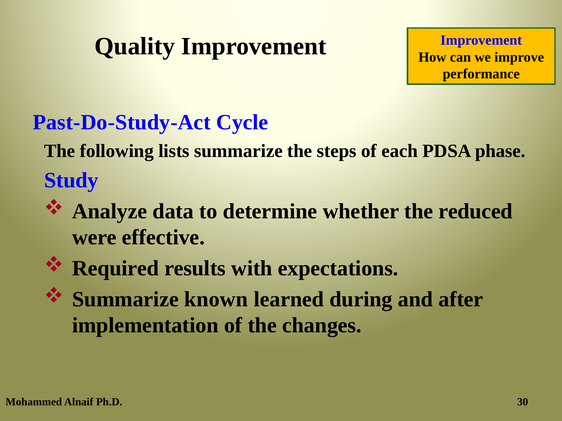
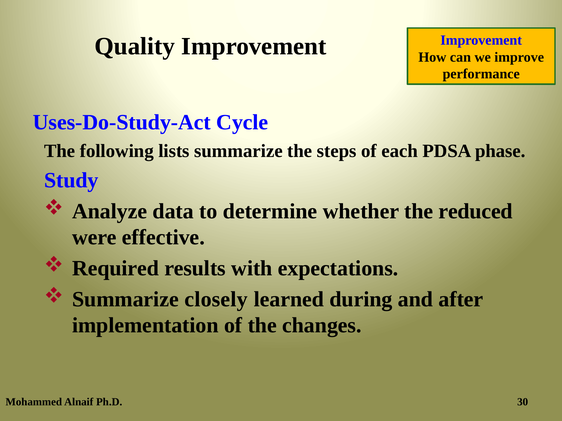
Past-Do-Study-Act: Past-Do-Study-Act -> Uses-Do-Study-Act
known: known -> closely
